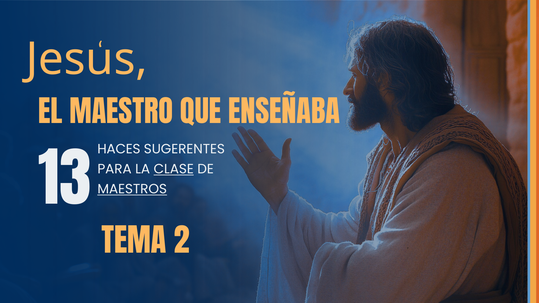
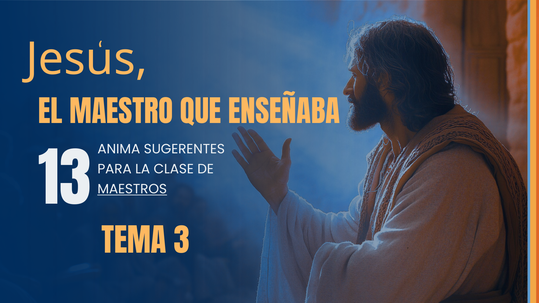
HACES: HACES -> ANIMA
CLASE underline: present -> none
2: 2 -> 3
